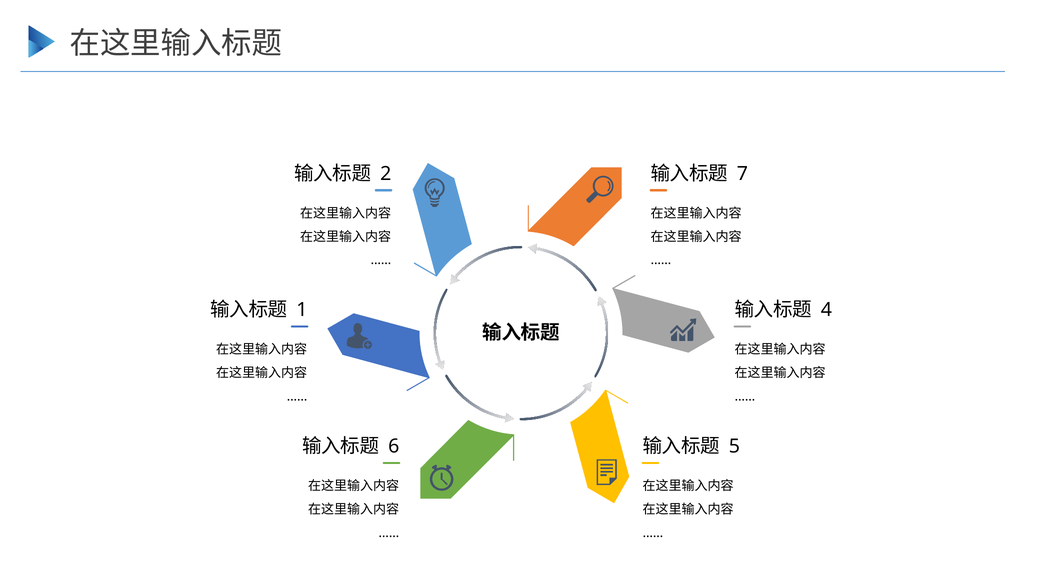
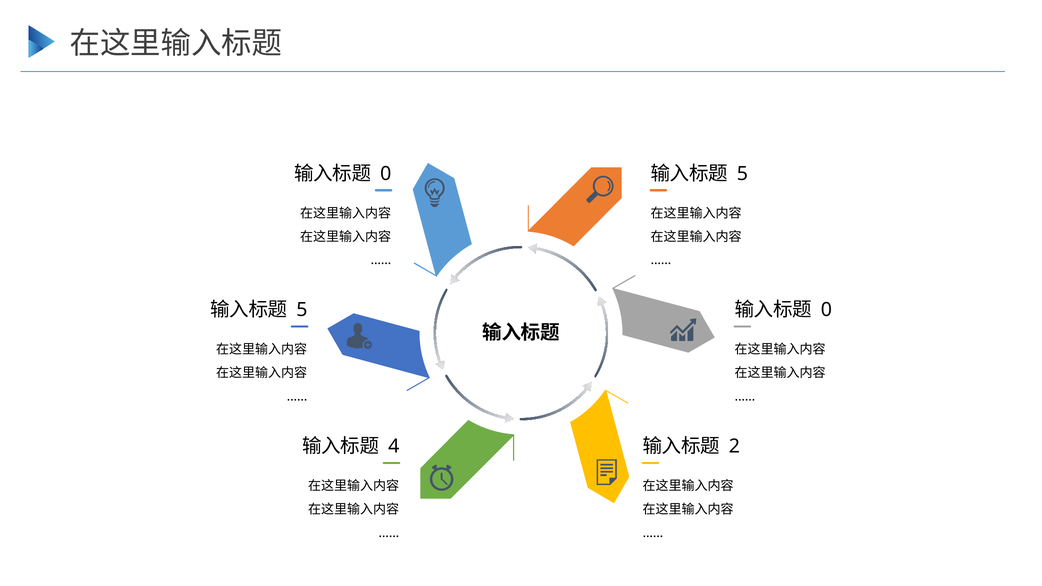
2 at (386, 174): 2 -> 0
7 at (742, 174): 7 -> 5
1 at (302, 310): 1 -> 5
4 at (826, 310): 4 -> 0
6: 6 -> 4
5: 5 -> 2
